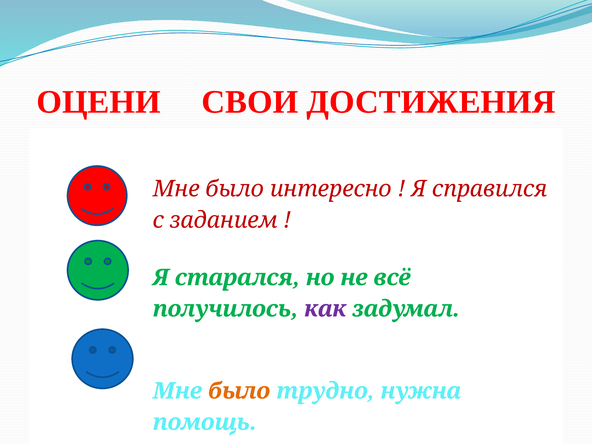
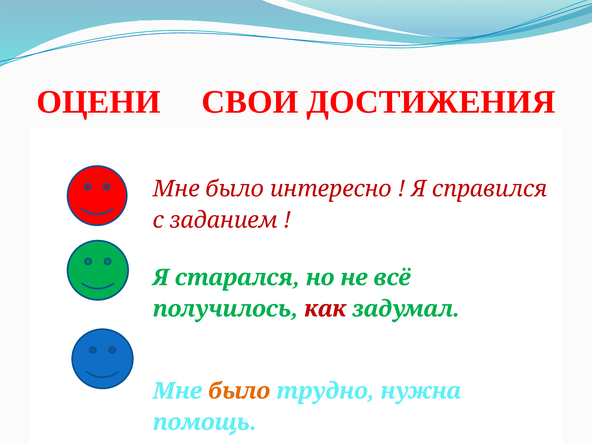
как colour: purple -> red
